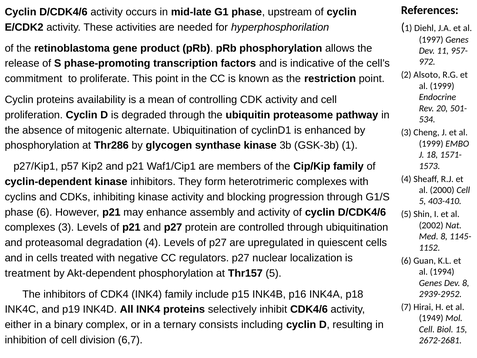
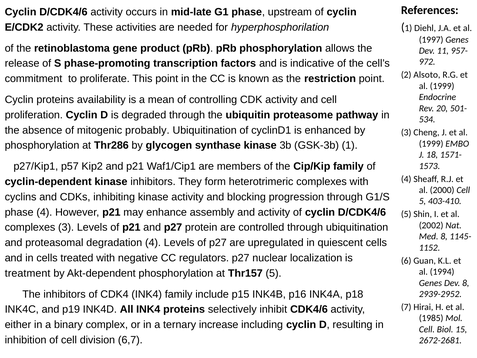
alternate: alternate -> probably
phase 6: 6 -> 4
1949: 1949 -> 1985
consists: consists -> increase
